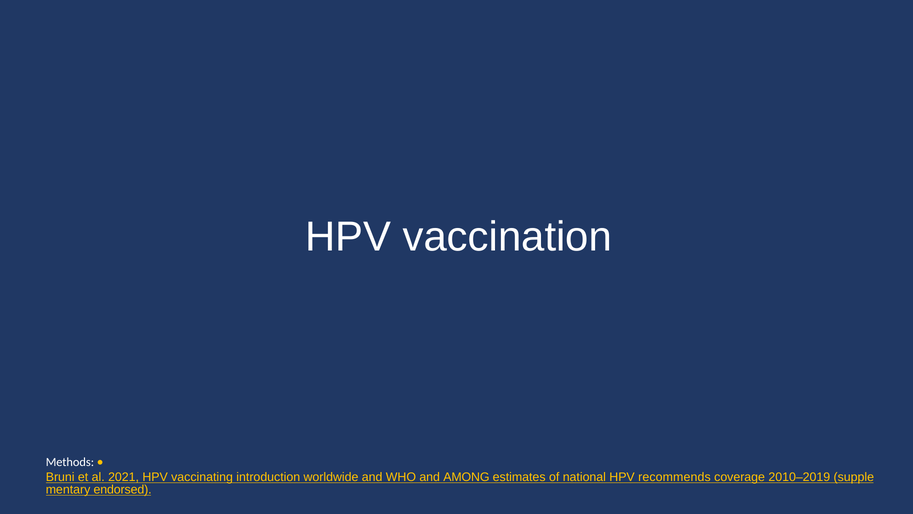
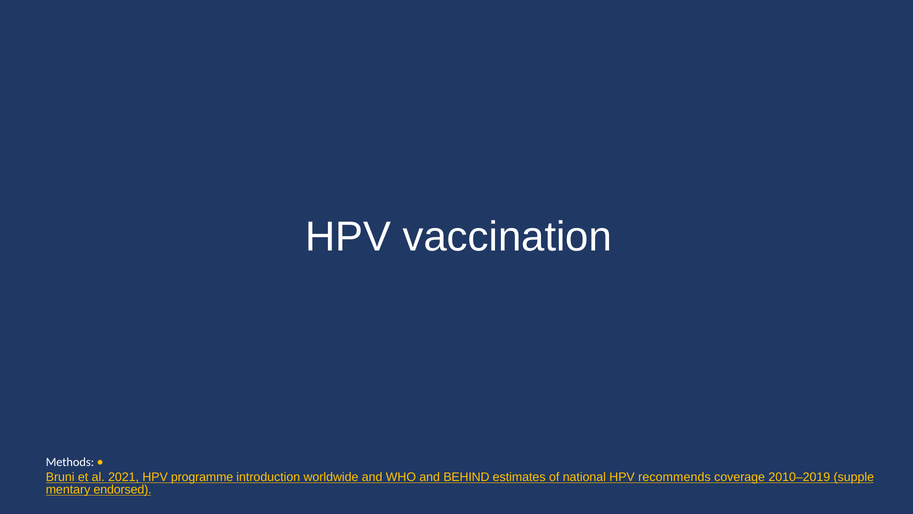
vaccinating: vaccinating -> programme
AMONG: AMONG -> BEHIND
